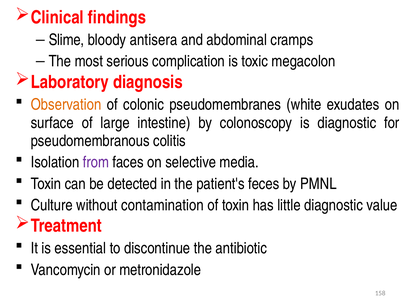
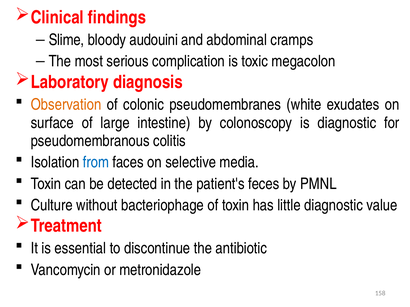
antisera: antisera -> audouini
from colour: purple -> blue
contamination: contamination -> bacteriophage
